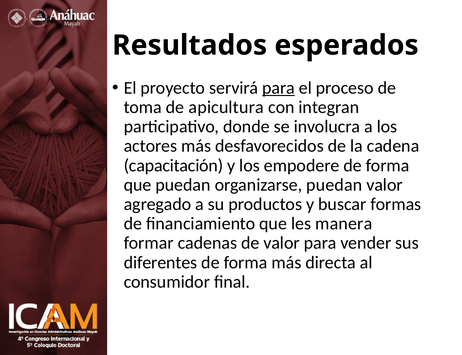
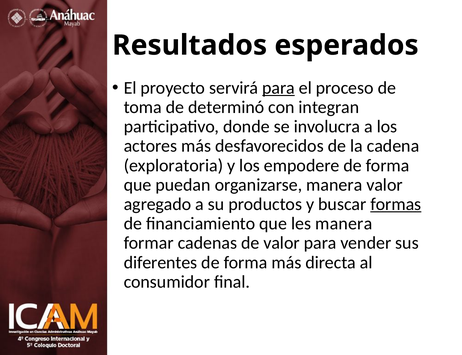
apicultura: apicultura -> determinó
capacitación: capacitación -> exploratoria
organizarse puedan: puedan -> manera
formas underline: none -> present
